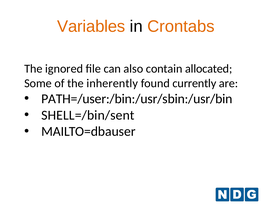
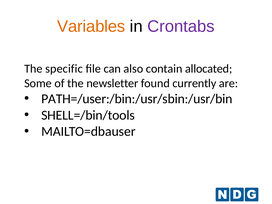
Crontabs colour: orange -> purple
ignored: ignored -> specific
inherently: inherently -> newsletter
SHELL=/bin/sent: SHELL=/bin/sent -> SHELL=/bin/tools
